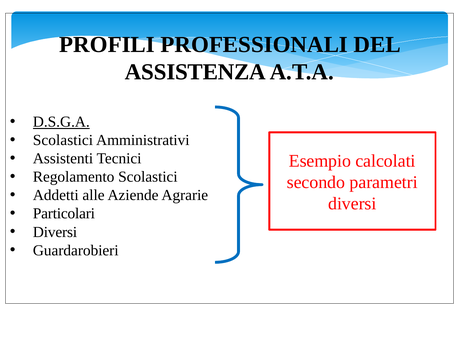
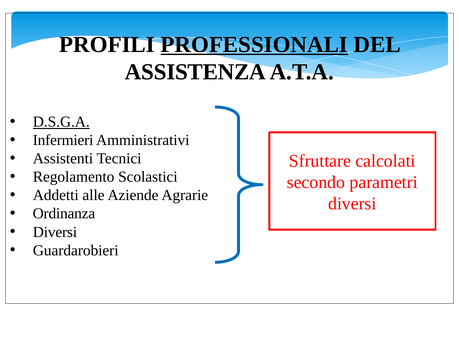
PROFESSIONALI underline: none -> present
Scolastici at (63, 140): Scolastici -> Infermieri
Esempio: Esempio -> Sfruttare
Particolari: Particolari -> Ordinanza
